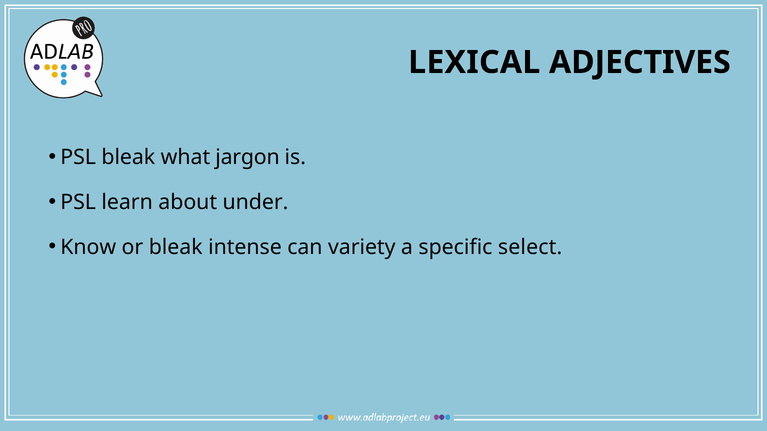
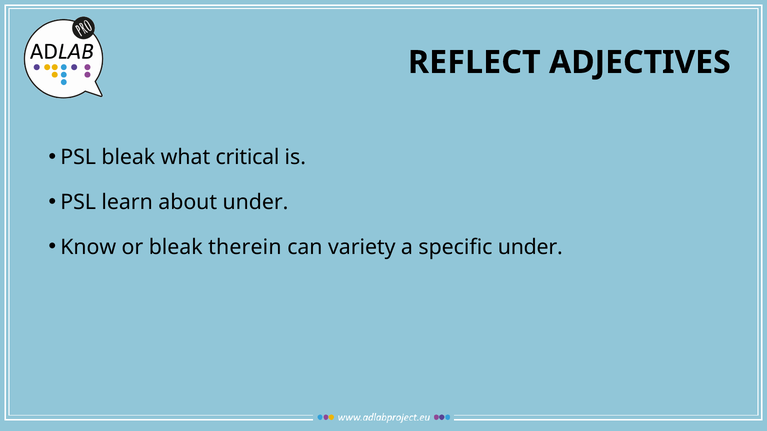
LEXICAL: LEXICAL -> REFLECT
jargon: jargon -> critical
intense: intense -> therein
specific select: select -> under
